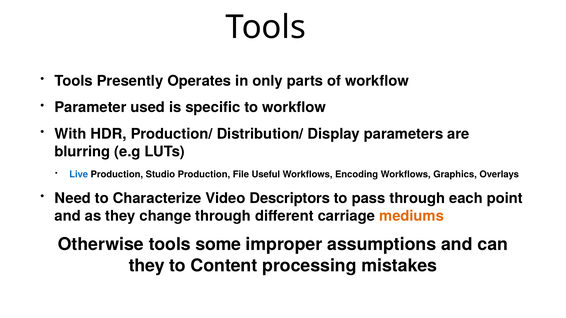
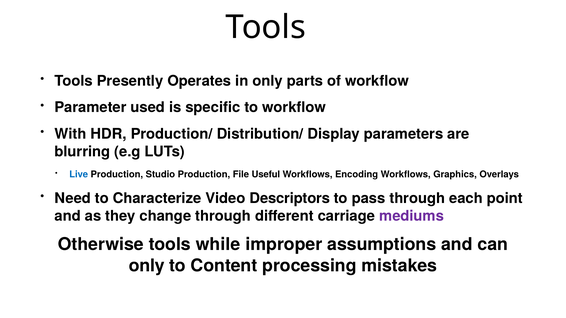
mediums colour: orange -> purple
some: some -> while
they at (147, 266): they -> only
